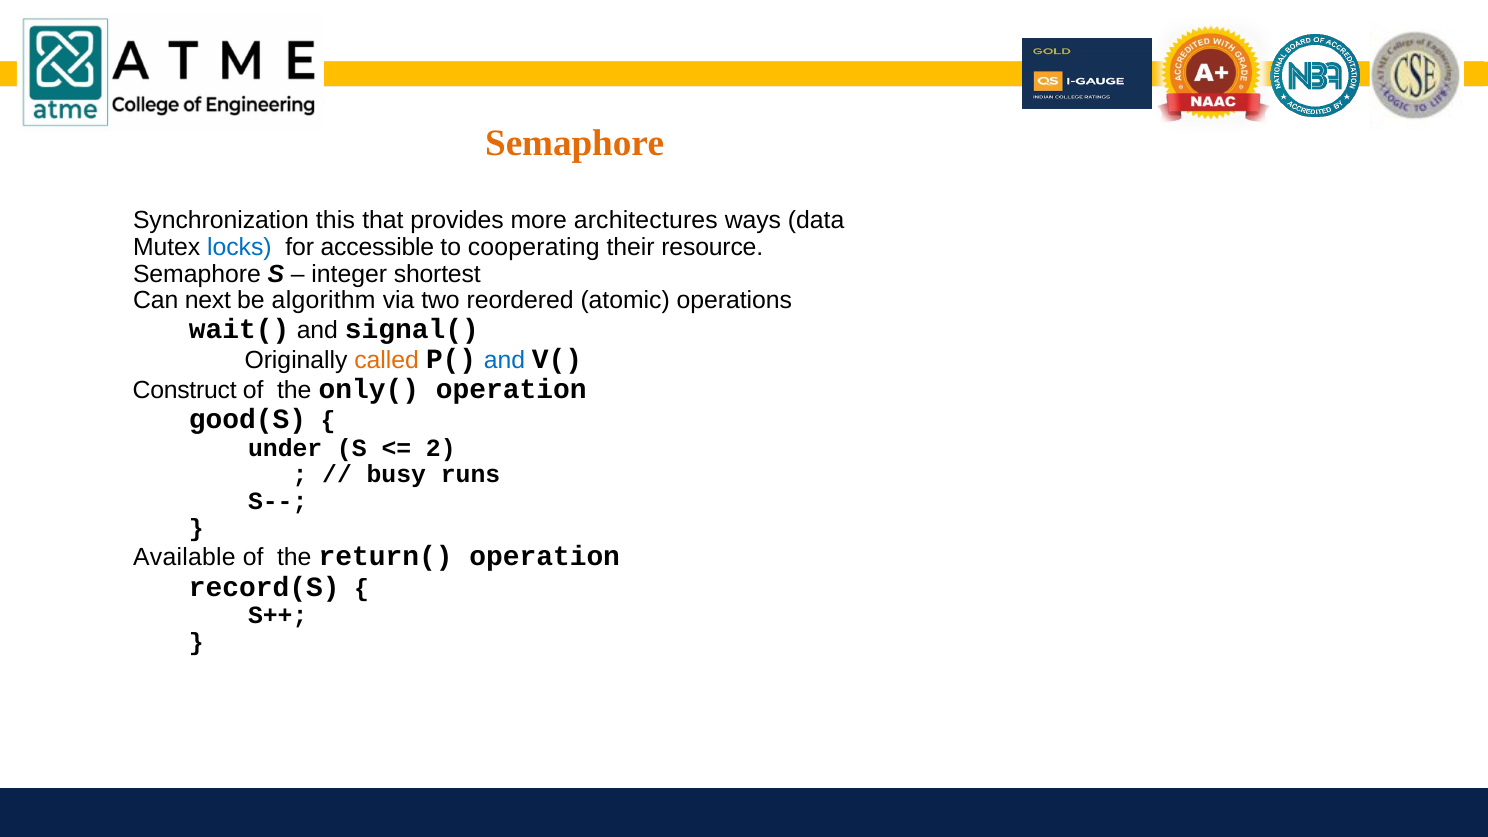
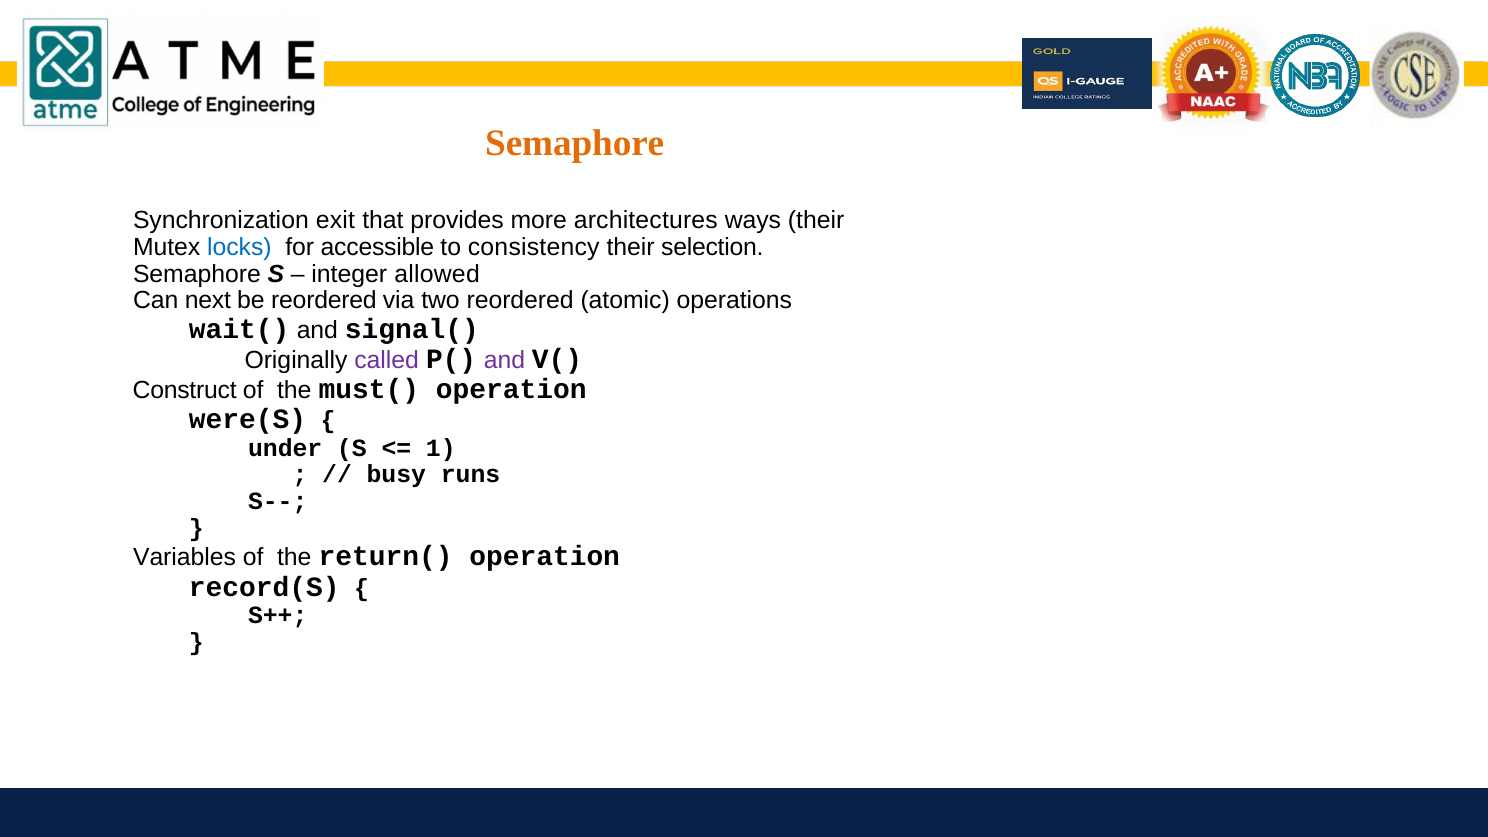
this: this -> exit
ways data: data -> their
cooperating: cooperating -> consistency
resource: resource -> selection
shortest: shortest -> allowed
be algorithm: algorithm -> reordered
called colour: orange -> purple
and at (504, 360) colour: blue -> purple
only(: only( -> must(
good(S: good(S -> were(S
2: 2 -> 1
Available: Available -> Variables
